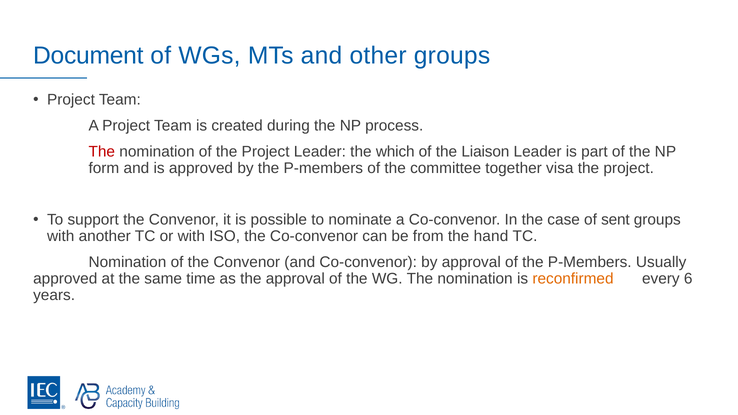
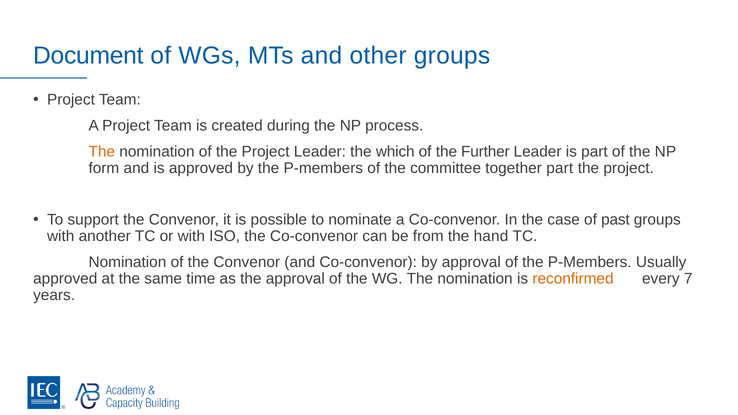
The at (102, 151) colour: red -> orange
Liaison: Liaison -> Further
together visa: visa -> part
sent: sent -> past
6: 6 -> 7
